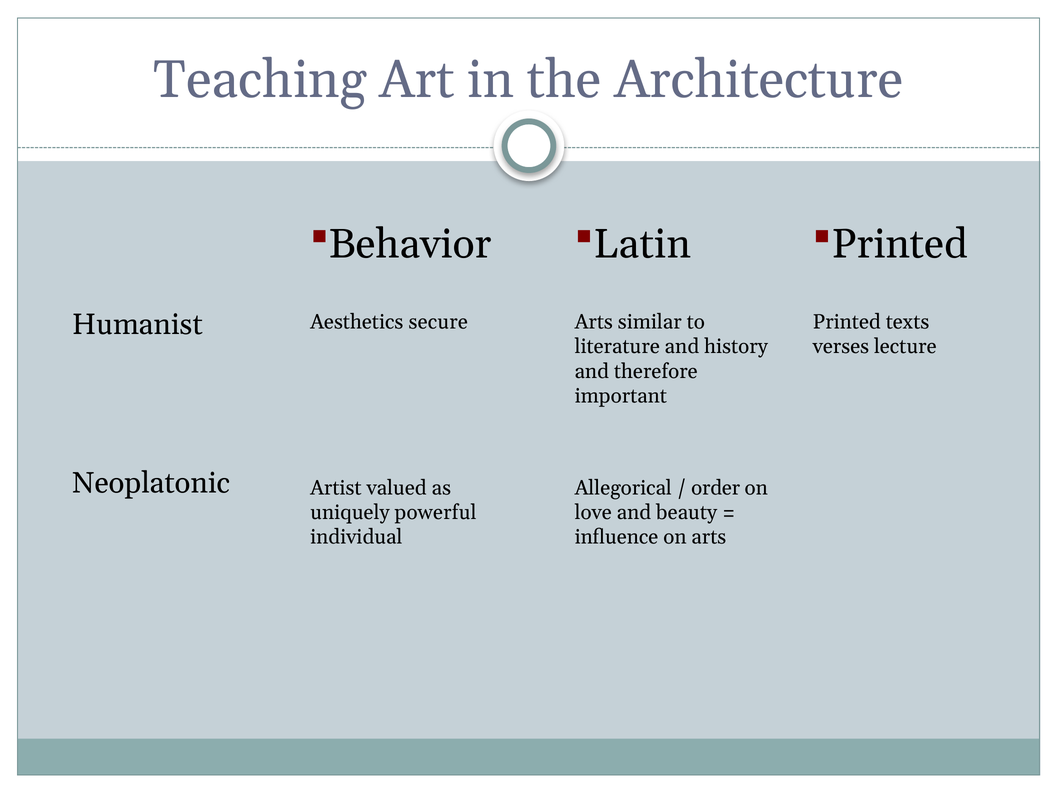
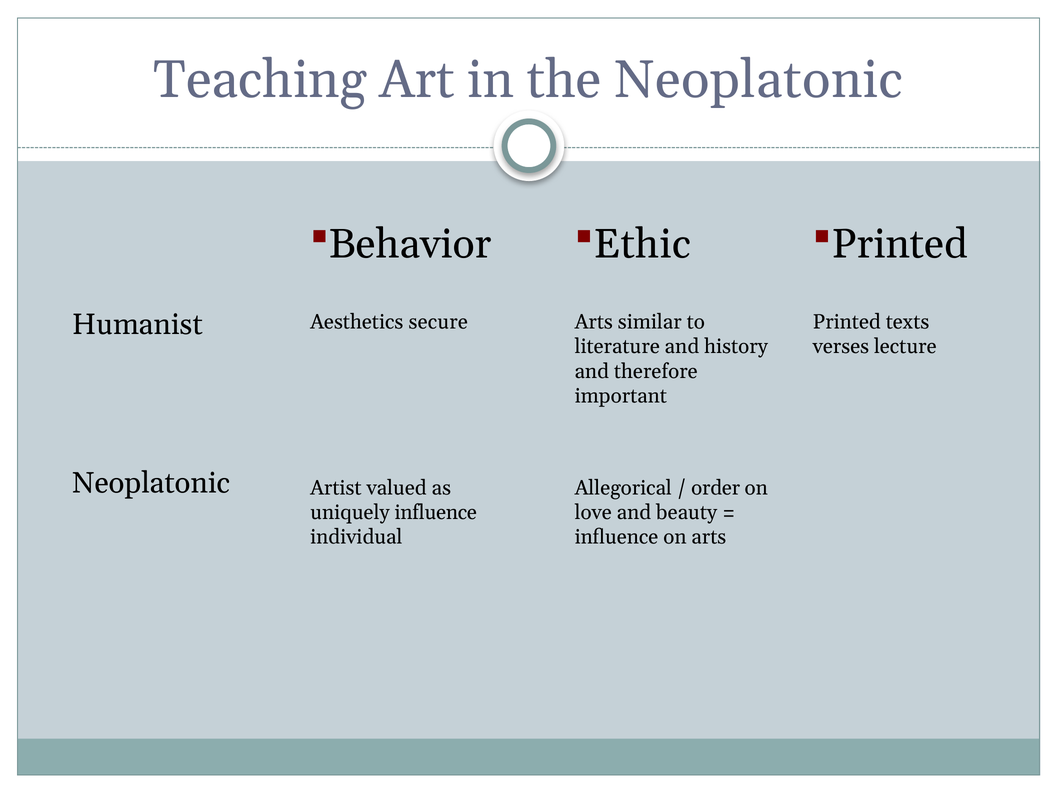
the Architecture: Architecture -> Neoplatonic
Latin: Latin -> Ethic
uniquely powerful: powerful -> influence
